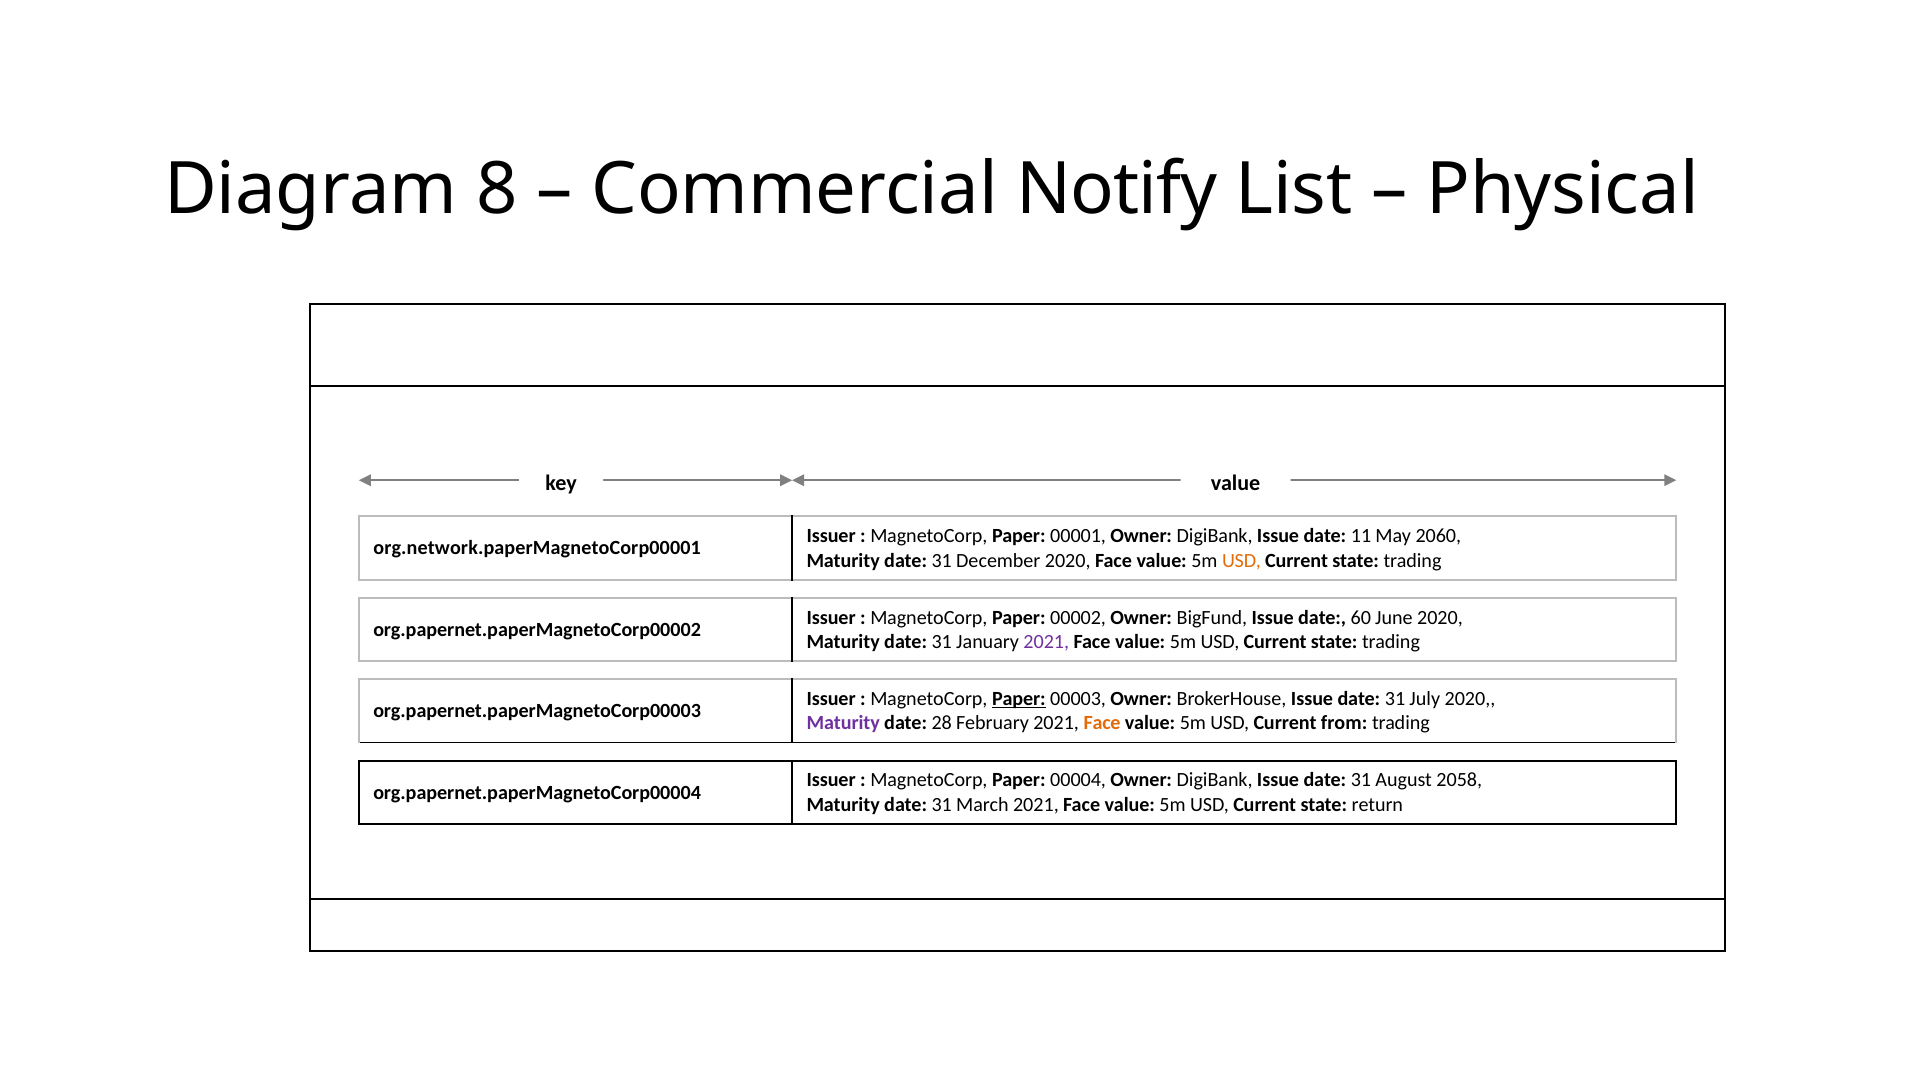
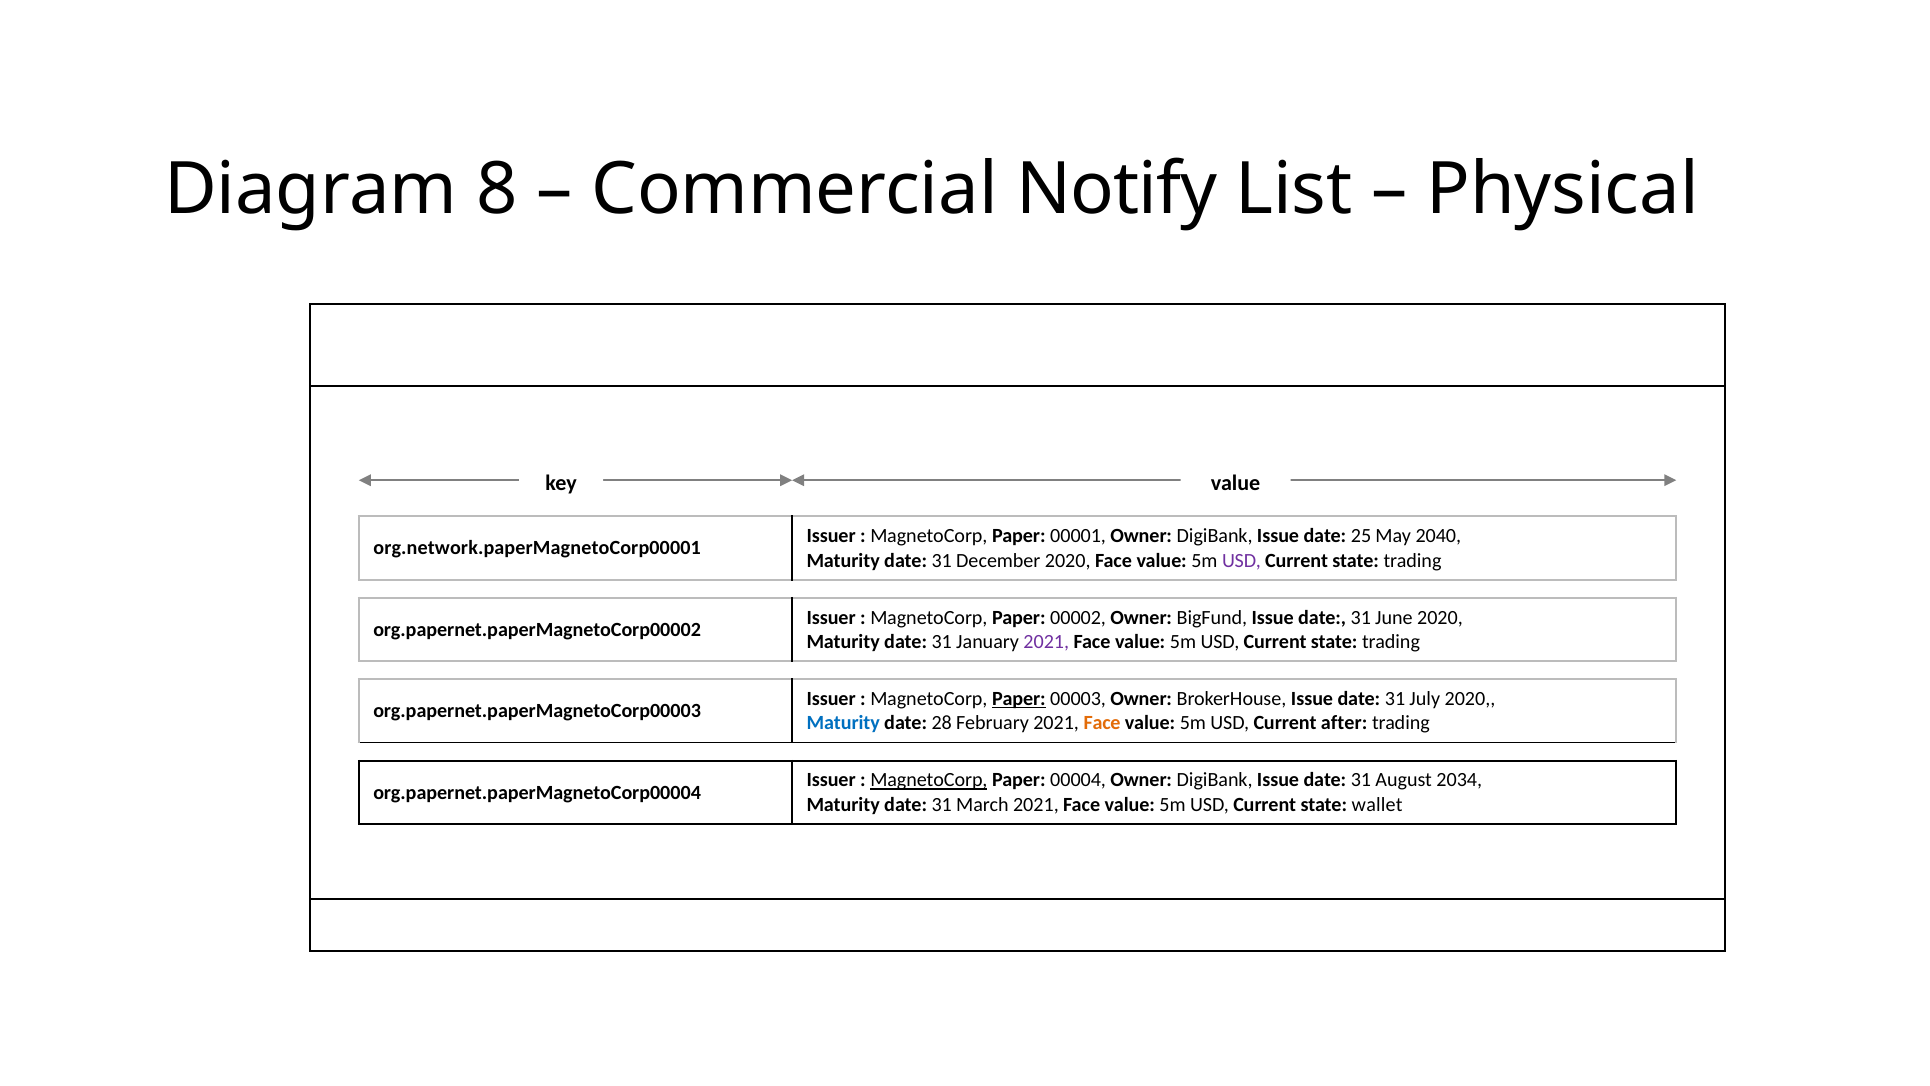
11: 11 -> 25
2060: 2060 -> 2040
USD at (1241, 560) colour: orange -> purple
BigFund Issue date 60: 60 -> 31
Maturity at (843, 723) colour: purple -> blue
from: from -> after
MagnetoCorp at (929, 780) underline: none -> present
2058: 2058 -> 2034
return: return -> wallet
